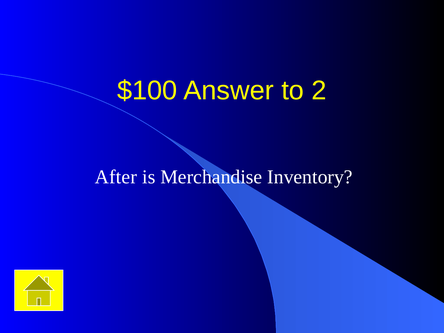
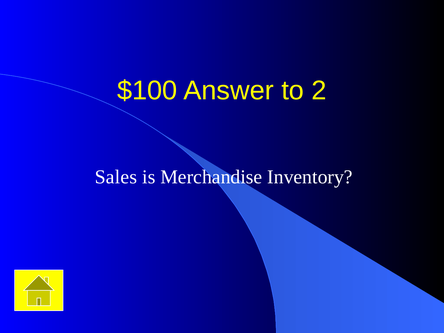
After: After -> Sales
